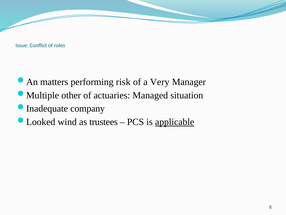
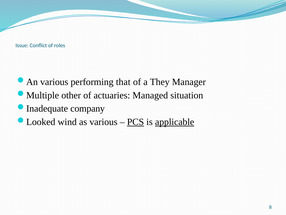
matters at (54, 82): matters -> various
risk: risk -> that
Very: Very -> They
as trustees: trustees -> various
PCS underline: none -> present
